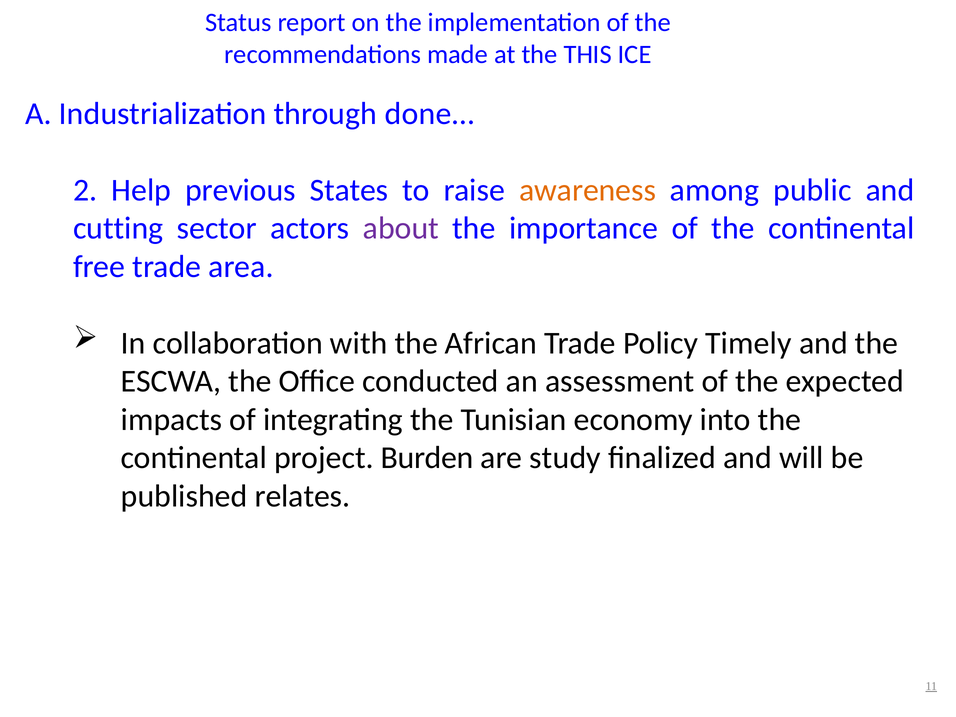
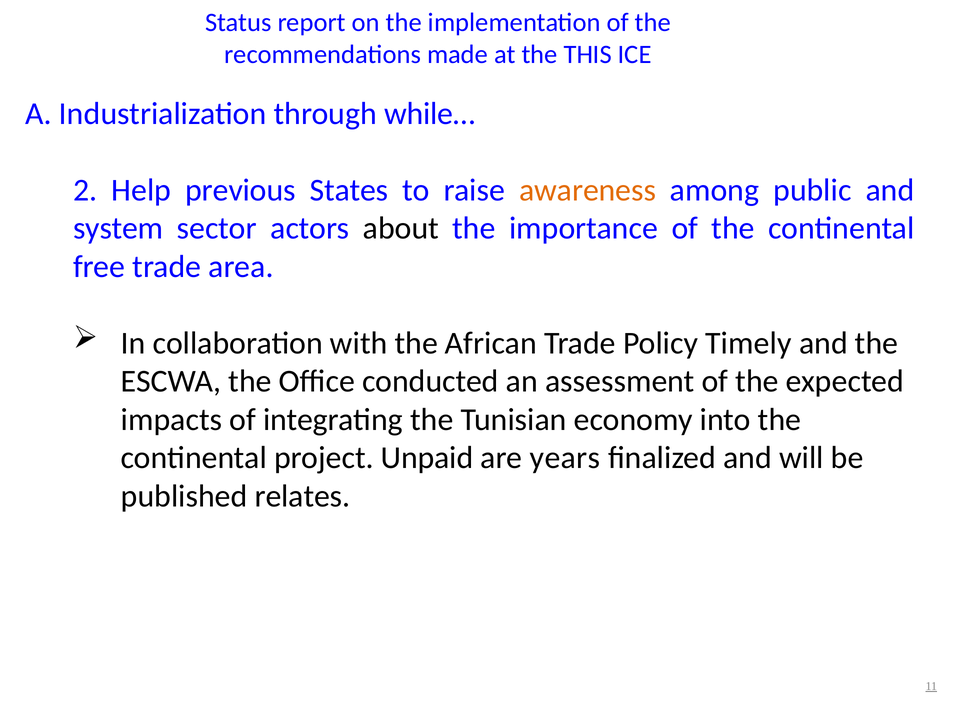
done…: done… -> while…
cutting: cutting -> system
about colour: purple -> black
Burden: Burden -> Unpaid
study: study -> years
